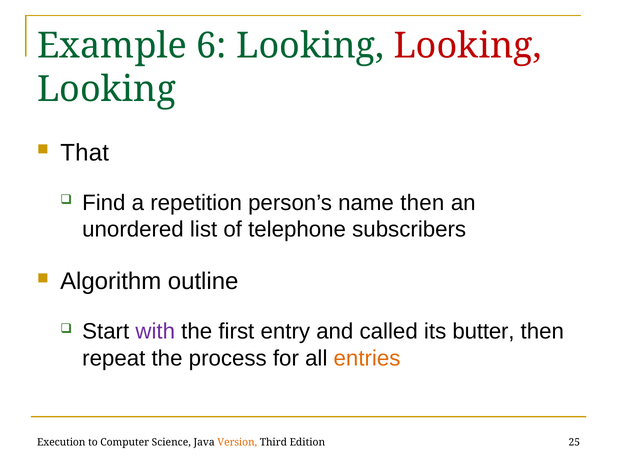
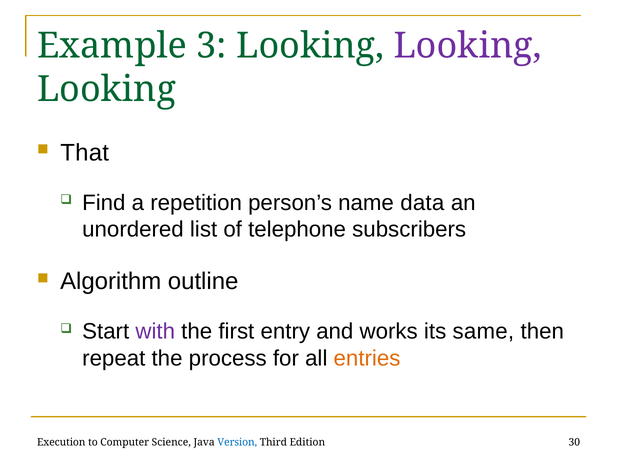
6: 6 -> 3
Looking at (468, 46) colour: red -> purple
name then: then -> data
called: called -> works
butter: butter -> same
Version colour: orange -> blue
25: 25 -> 30
